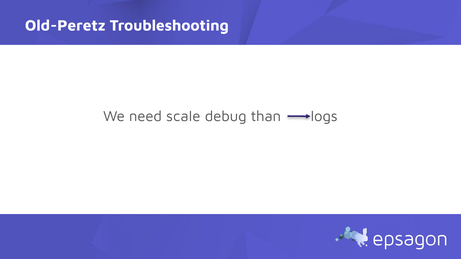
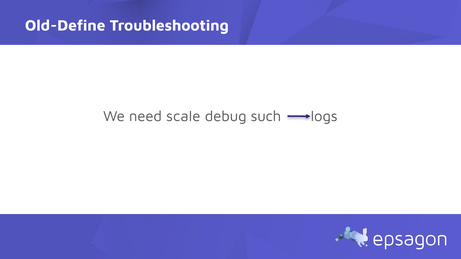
Old-Peretz: Old-Peretz -> Old-Define
than: than -> such
